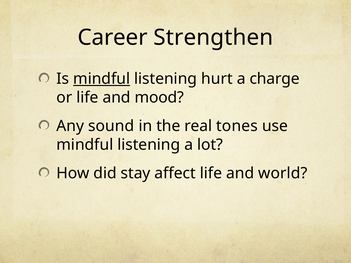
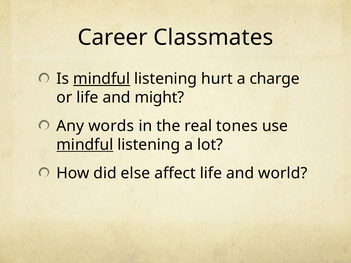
Strengthen: Strengthen -> Classmates
mood: mood -> might
sound: sound -> words
mindful at (85, 145) underline: none -> present
stay: stay -> else
